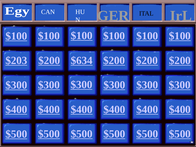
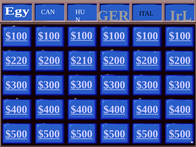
$203: $203 -> $220
$634: $634 -> $210
